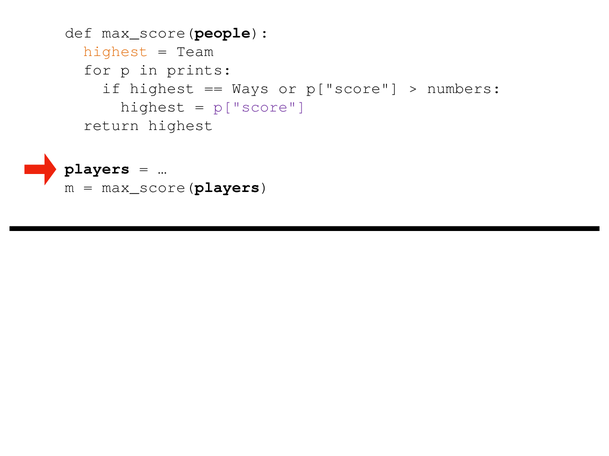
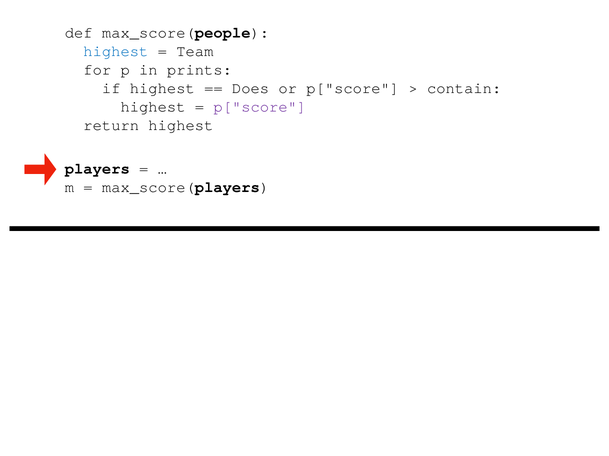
highest at (116, 51) colour: orange -> blue
Ways: Ways -> Does
numbers: numbers -> contain
